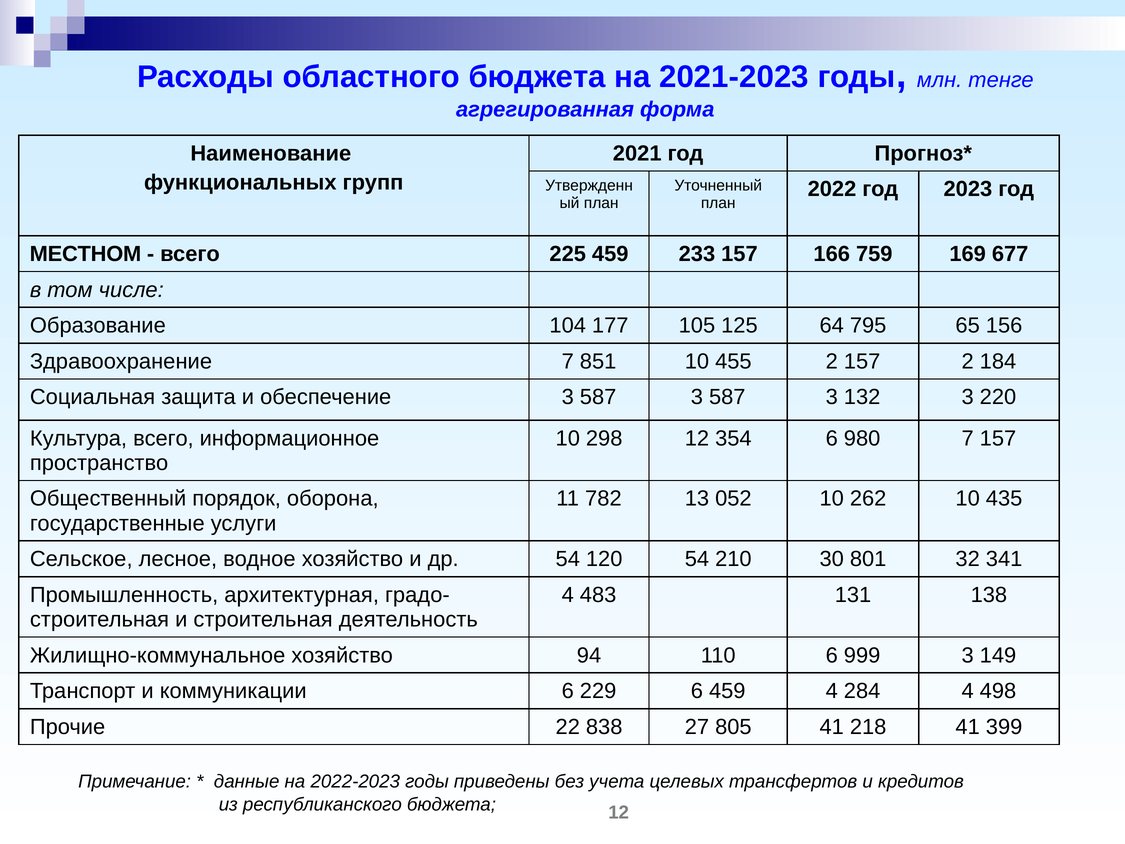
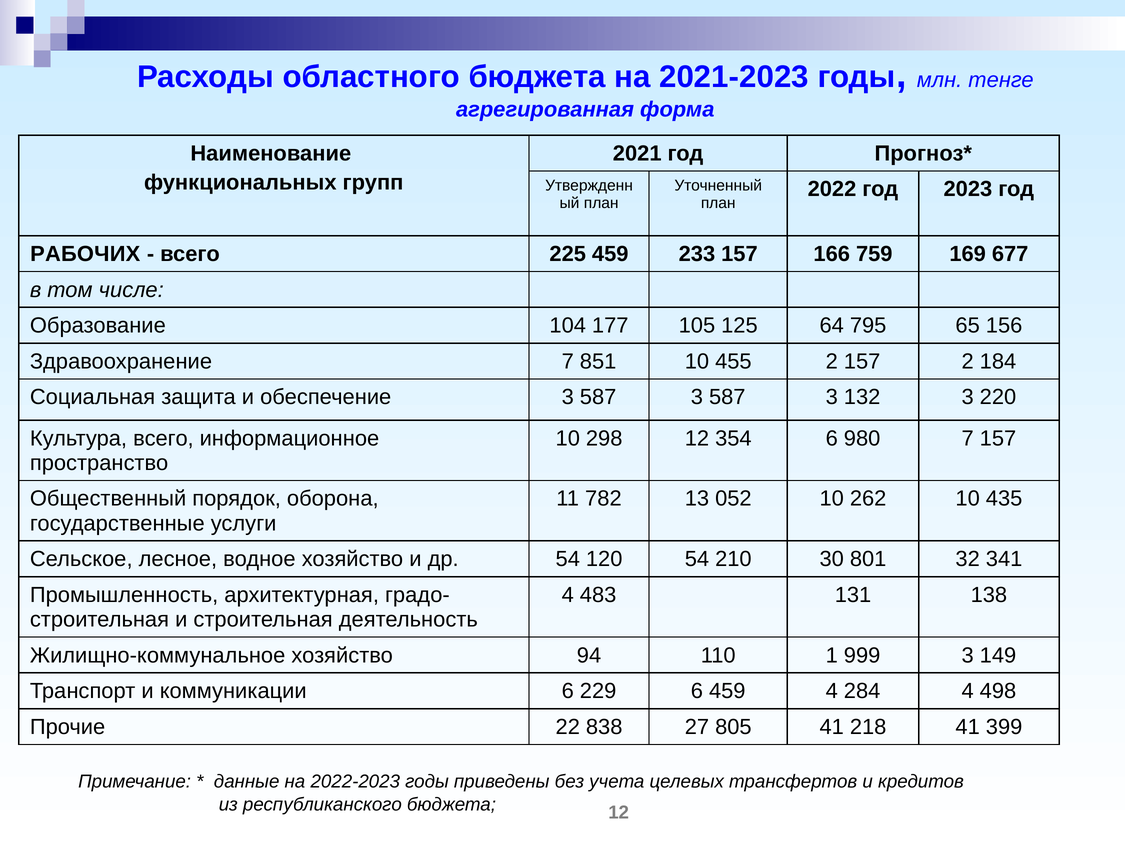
МЕСТНОМ: МЕСТНОМ -> РАБОЧИХ
110 6: 6 -> 1
